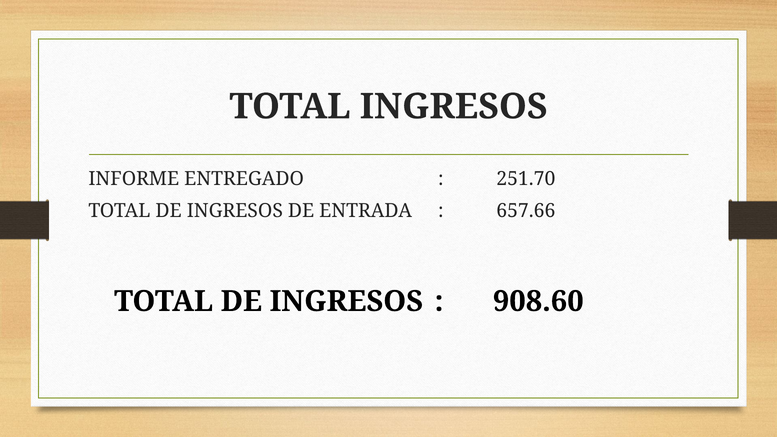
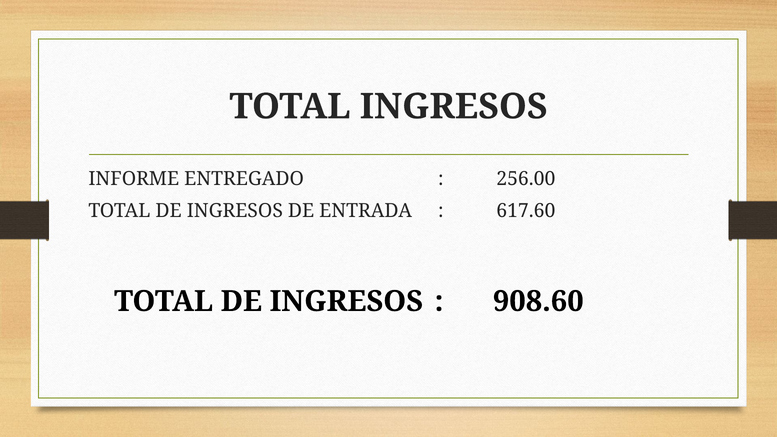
251.70: 251.70 -> 256.00
657.66: 657.66 -> 617.60
